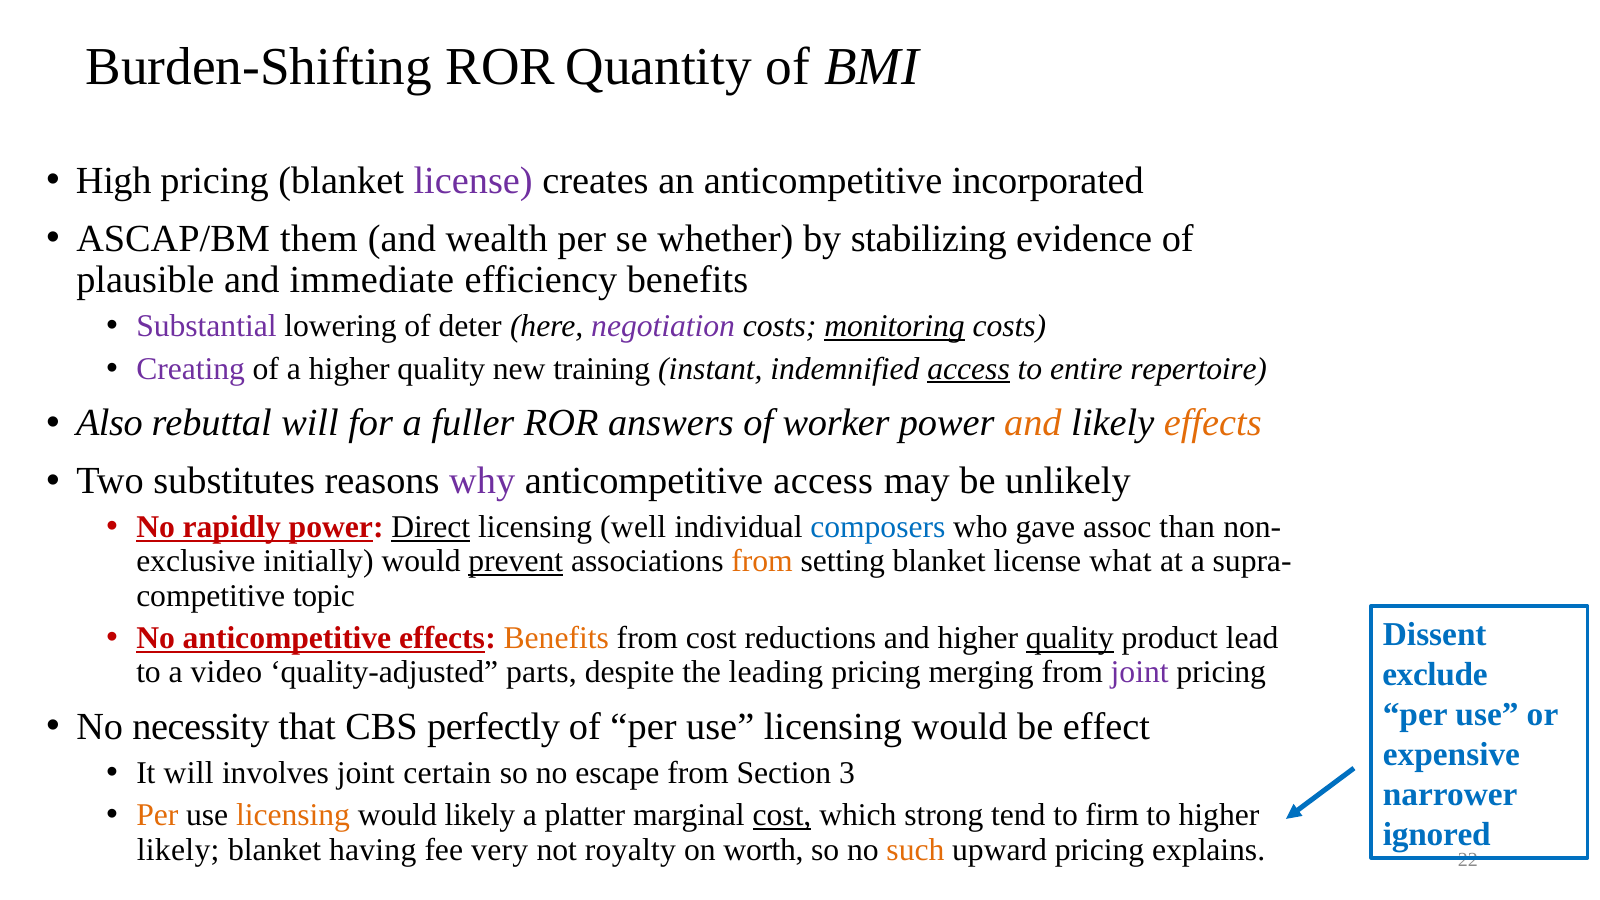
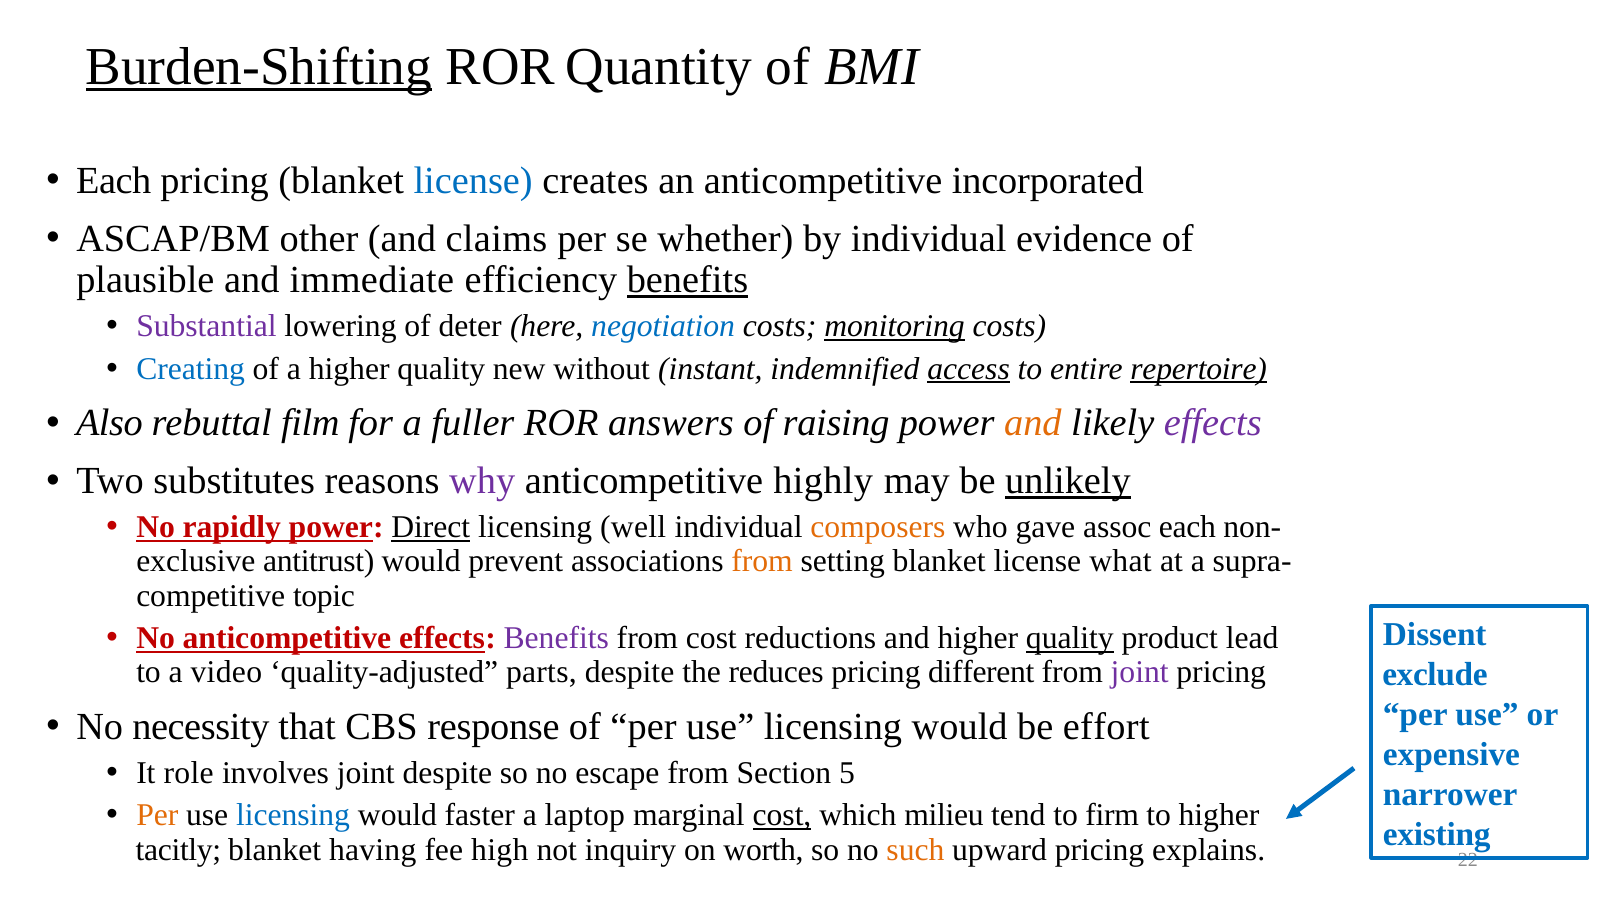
Burden-Shifting underline: none -> present
High at (114, 181): High -> Each
license at (473, 181) colour: purple -> blue
them: them -> other
wealth: wealth -> claims
by stabilizing: stabilizing -> individual
benefits at (687, 280) underline: none -> present
negotiation colour: purple -> blue
Creating colour: purple -> blue
training: training -> without
repertoire underline: none -> present
rebuttal will: will -> film
worker: worker -> raising
effects at (1213, 423) colour: orange -> purple
anticompetitive access: access -> highly
unlikely underline: none -> present
composers colour: blue -> orange
assoc than: than -> each
initially: initially -> antitrust
prevent underline: present -> none
Benefits at (556, 638) colour: orange -> purple
leading: leading -> reduces
merging: merging -> different
perfectly: perfectly -> response
effect: effect -> effort
It will: will -> role
joint certain: certain -> despite
3: 3 -> 5
licensing at (293, 816) colour: orange -> blue
would likely: likely -> faster
platter: platter -> laptop
strong: strong -> milieu
ignored: ignored -> existing
likely at (178, 850): likely -> tacitly
very: very -> high
royalty: royalty -> inquiry
